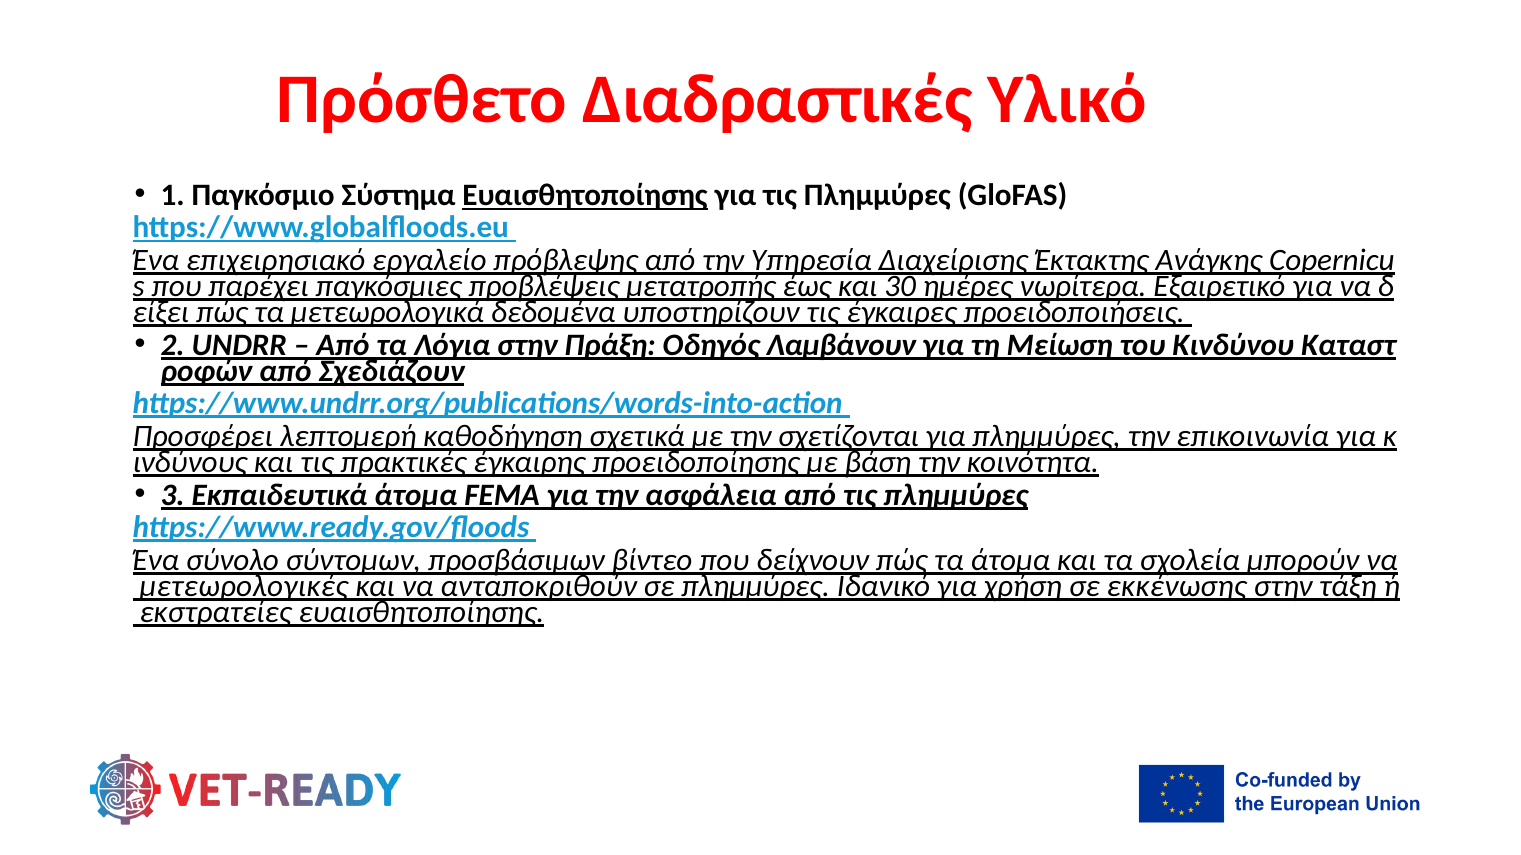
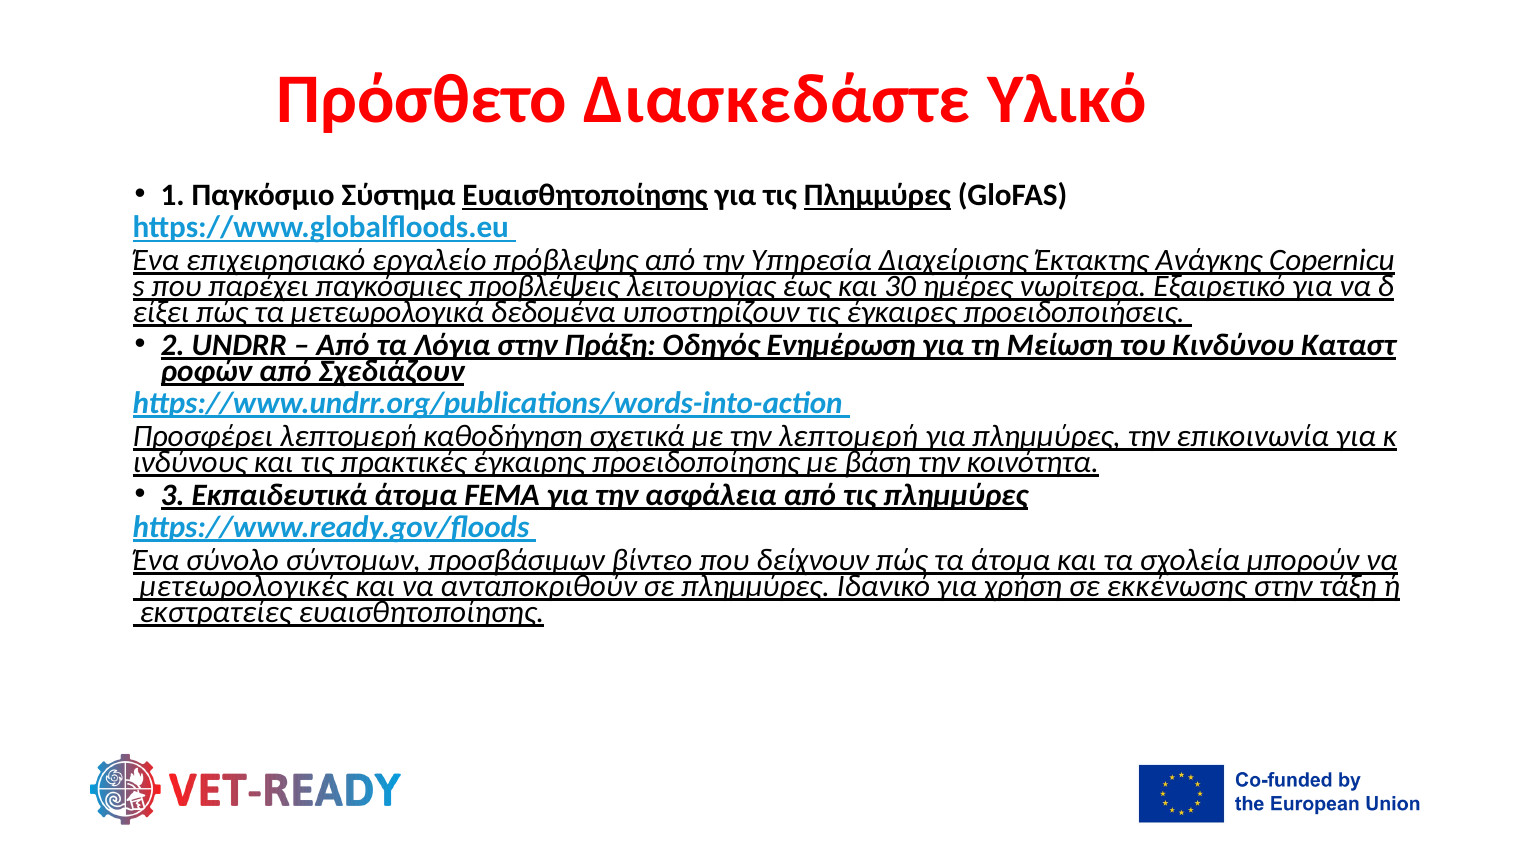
Διαδραστικές: Διαδραστικές -> Διασκεδάστε
Πλημμύρες at (877, 195) underline: none -> present
μετατροπής: μετατροπής -> λειτουργίας
Λαμβάνουν: Λαμβάνουν -> Ενημέρωση
την σχετίζονται: σχετίζονται -> λεπτομερή
